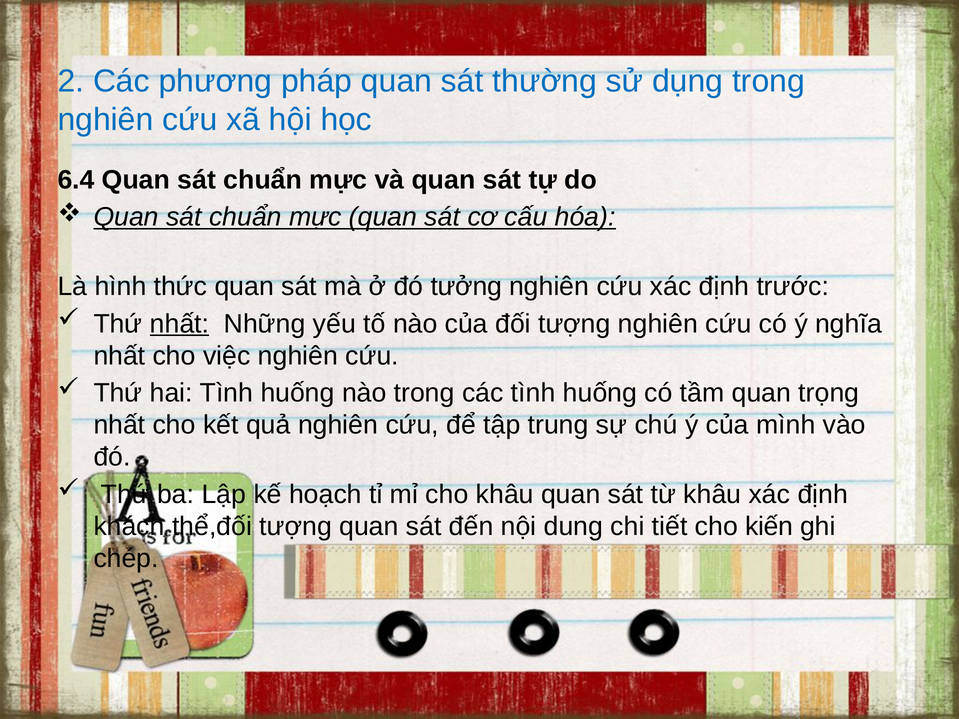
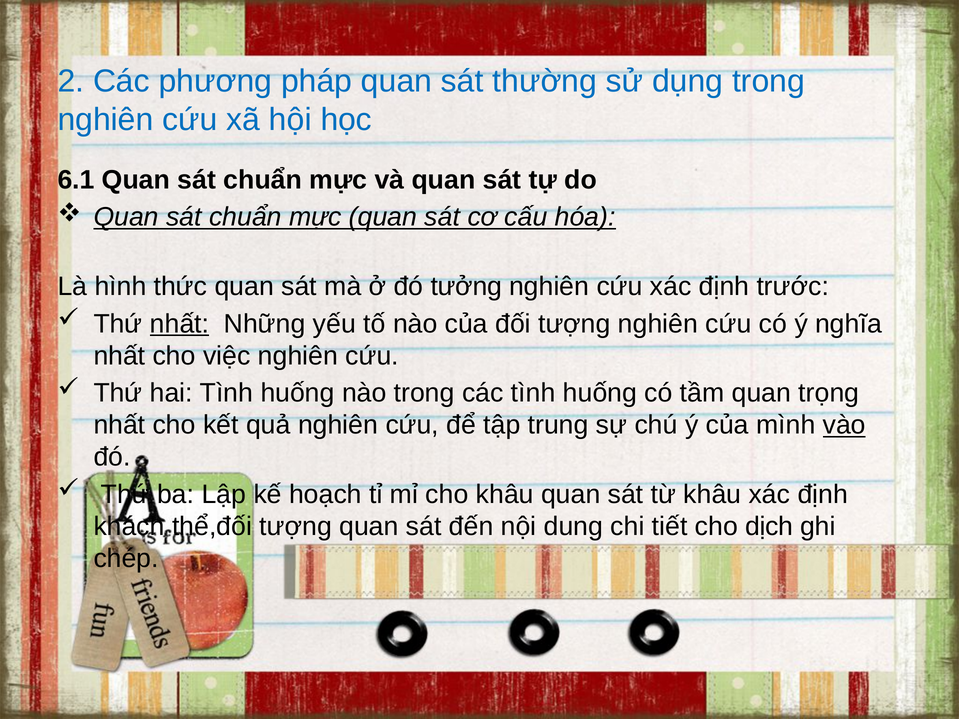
6.4: 6.4 -> 6.1
vào underline: none -> present
kiến: kiến -> dịch
